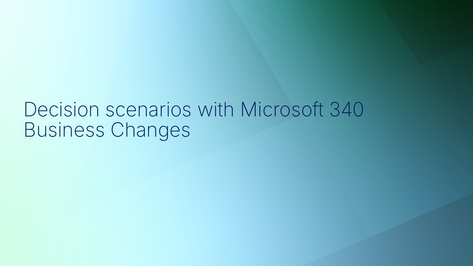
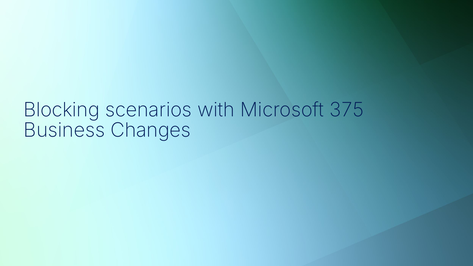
Decision: Decision -> Blocking
340: 340 -> 375
